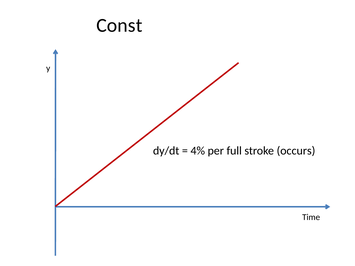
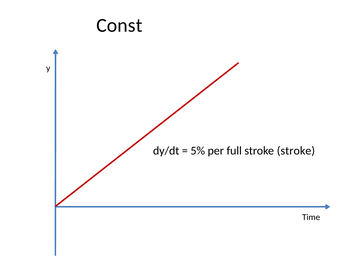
4%: 4% -> 5%
stroke occurs: occurs -> stroke
